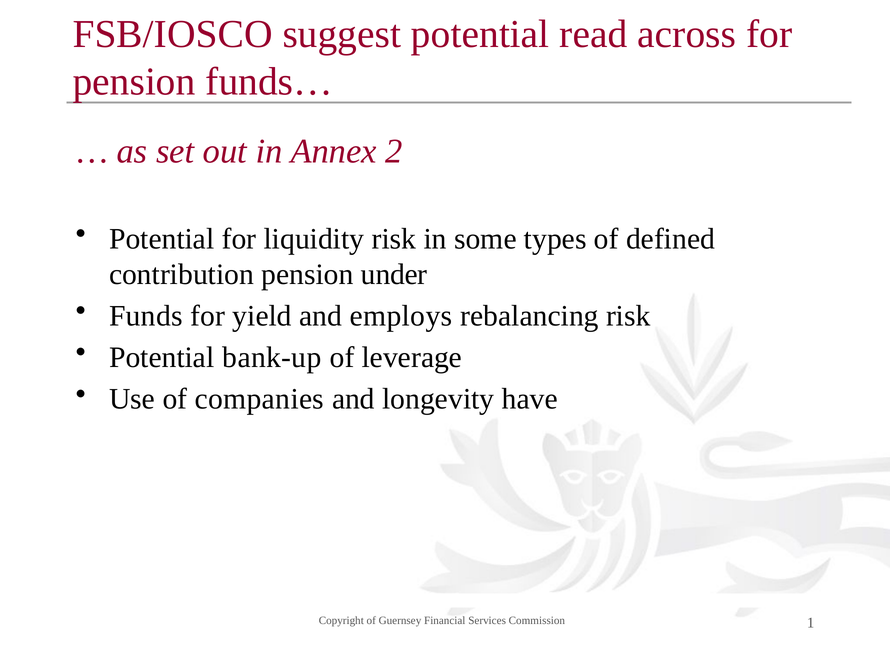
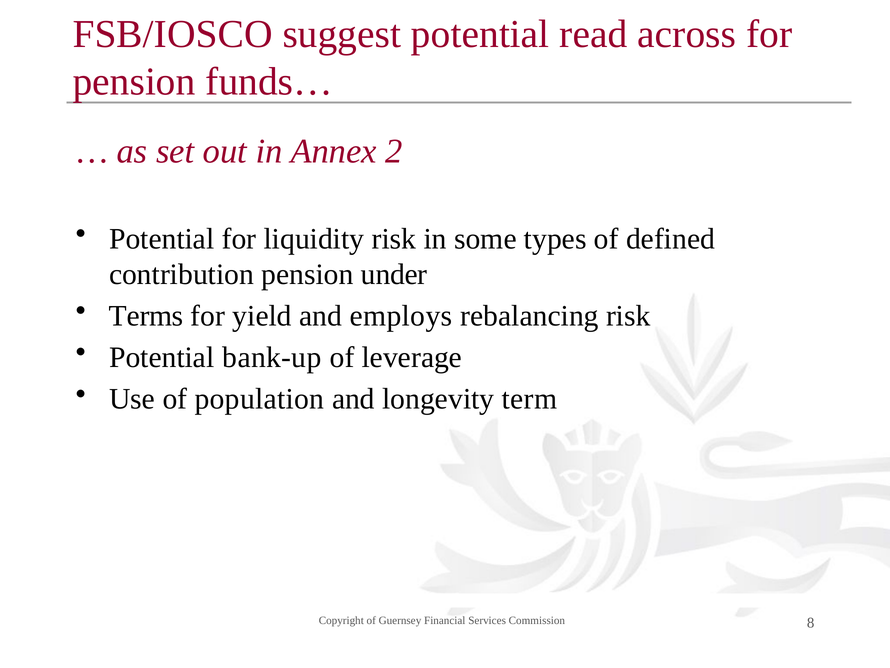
Funds: Funds -> Terms
companies: companies -> population
have: have -> term
1: 1 -> 8
